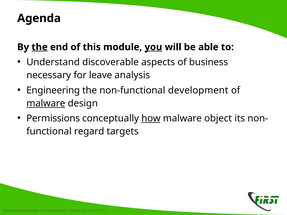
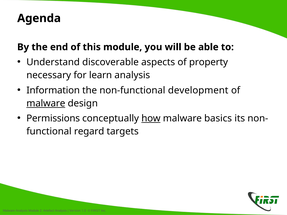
the at (40, 47) underline: present -> none
you underline: present -> none
business: business -> property
leave: leave -> learn
Engineering: Engineering -> Information
object: object -> basics
